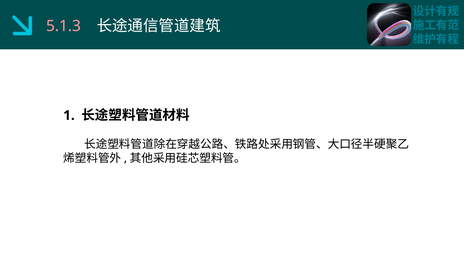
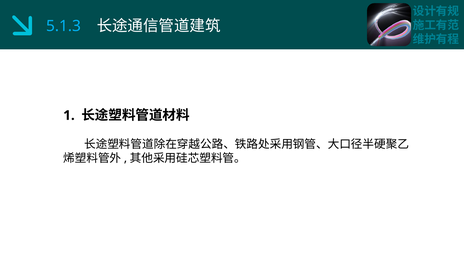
5.1.3 colour: pink -> light blue
